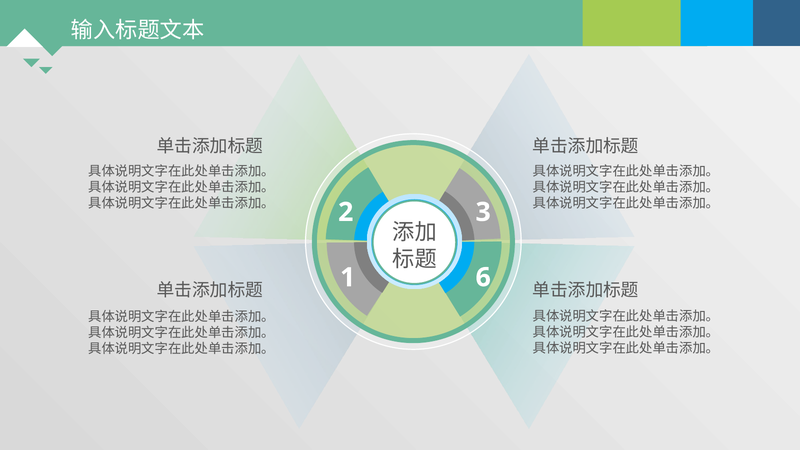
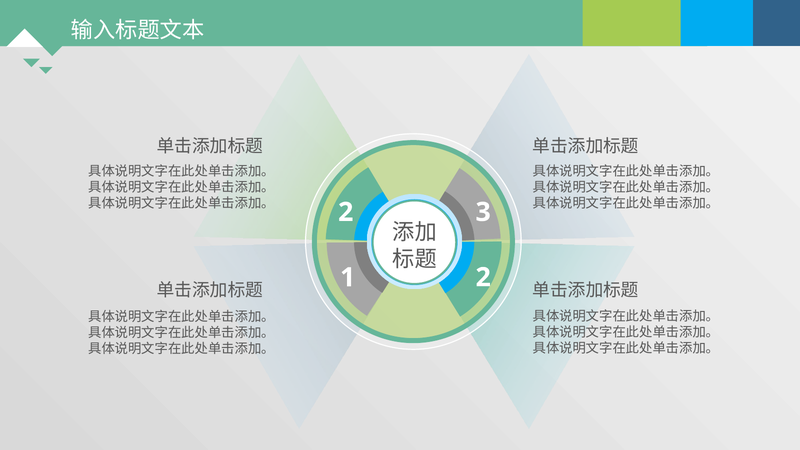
1 6: 6 -> 2
